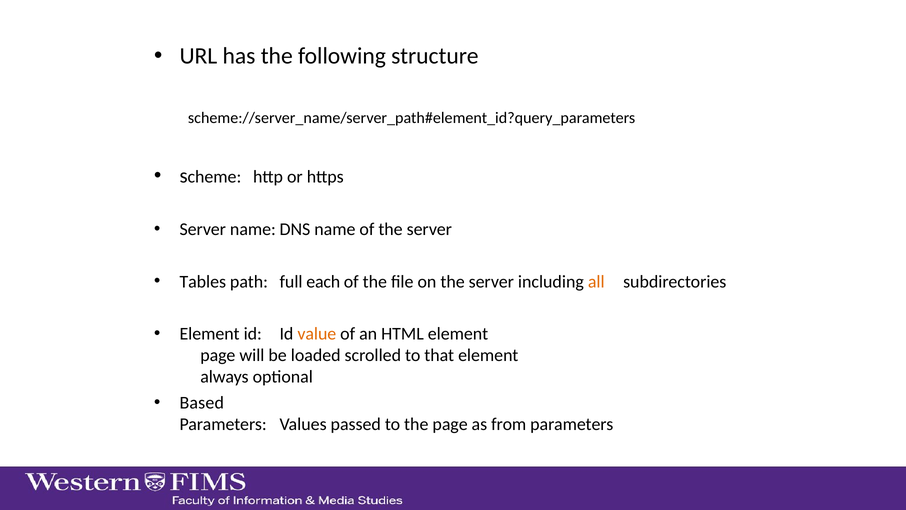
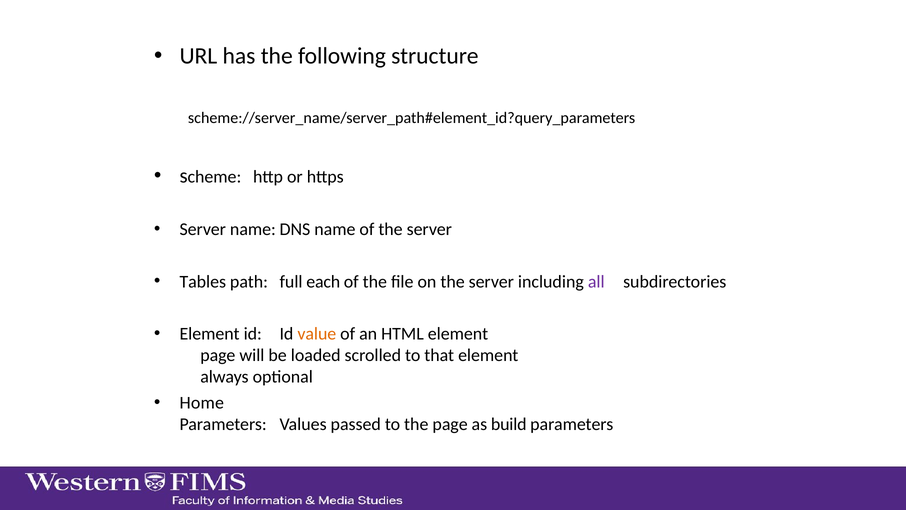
all colour: orange -> purple
Based: Based -> Home
from: from -> build
